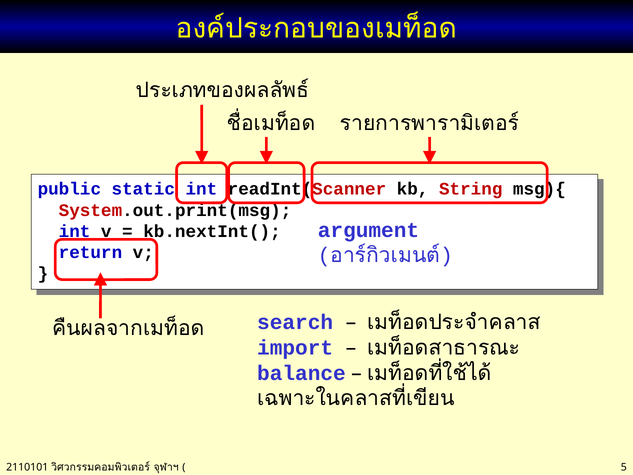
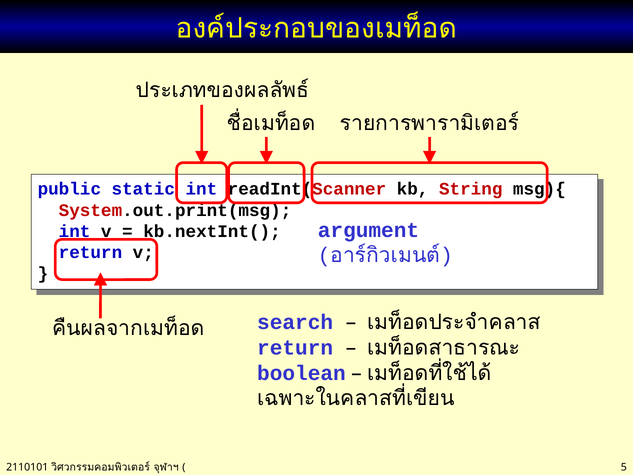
import at (295, 348): import -> return
balance: balance -> boolean
